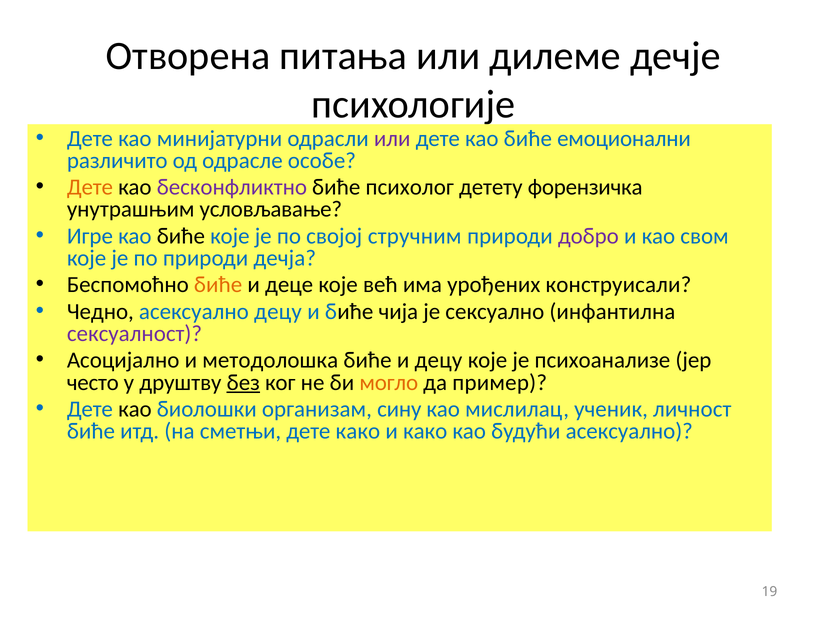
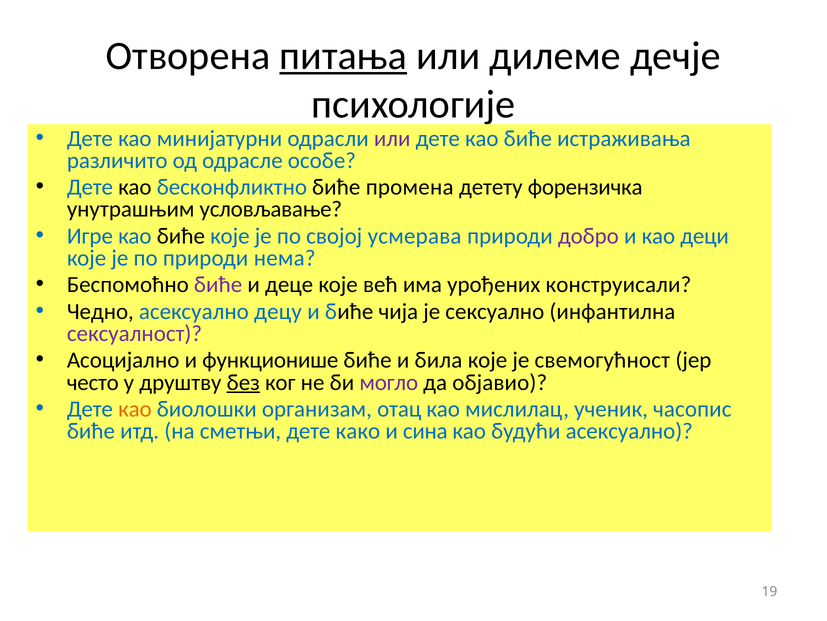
питања underline: none -> present
емоционални: емоционални -> истраживања
Дете at (90, 187) colour: orange -> blue
бесконфликтно colour: purple -> blue
психолог: психолог -> промена
стручним: стручним -> усмерава
свом: свом -> деци
дечја: дечја -> нема
биће at (218, 284) colour: orange -> purple
методолошка: методолошка -> функционише
и децу: децу -> била
психоанализе: психоанализе -> свемогућност
могло colour: orange -> purple
пример: пример -> објавио
као at (135, 409) colour: black -> orange
сину: сину -> отац
личност: личност -> часопис
и како: како -> сина
